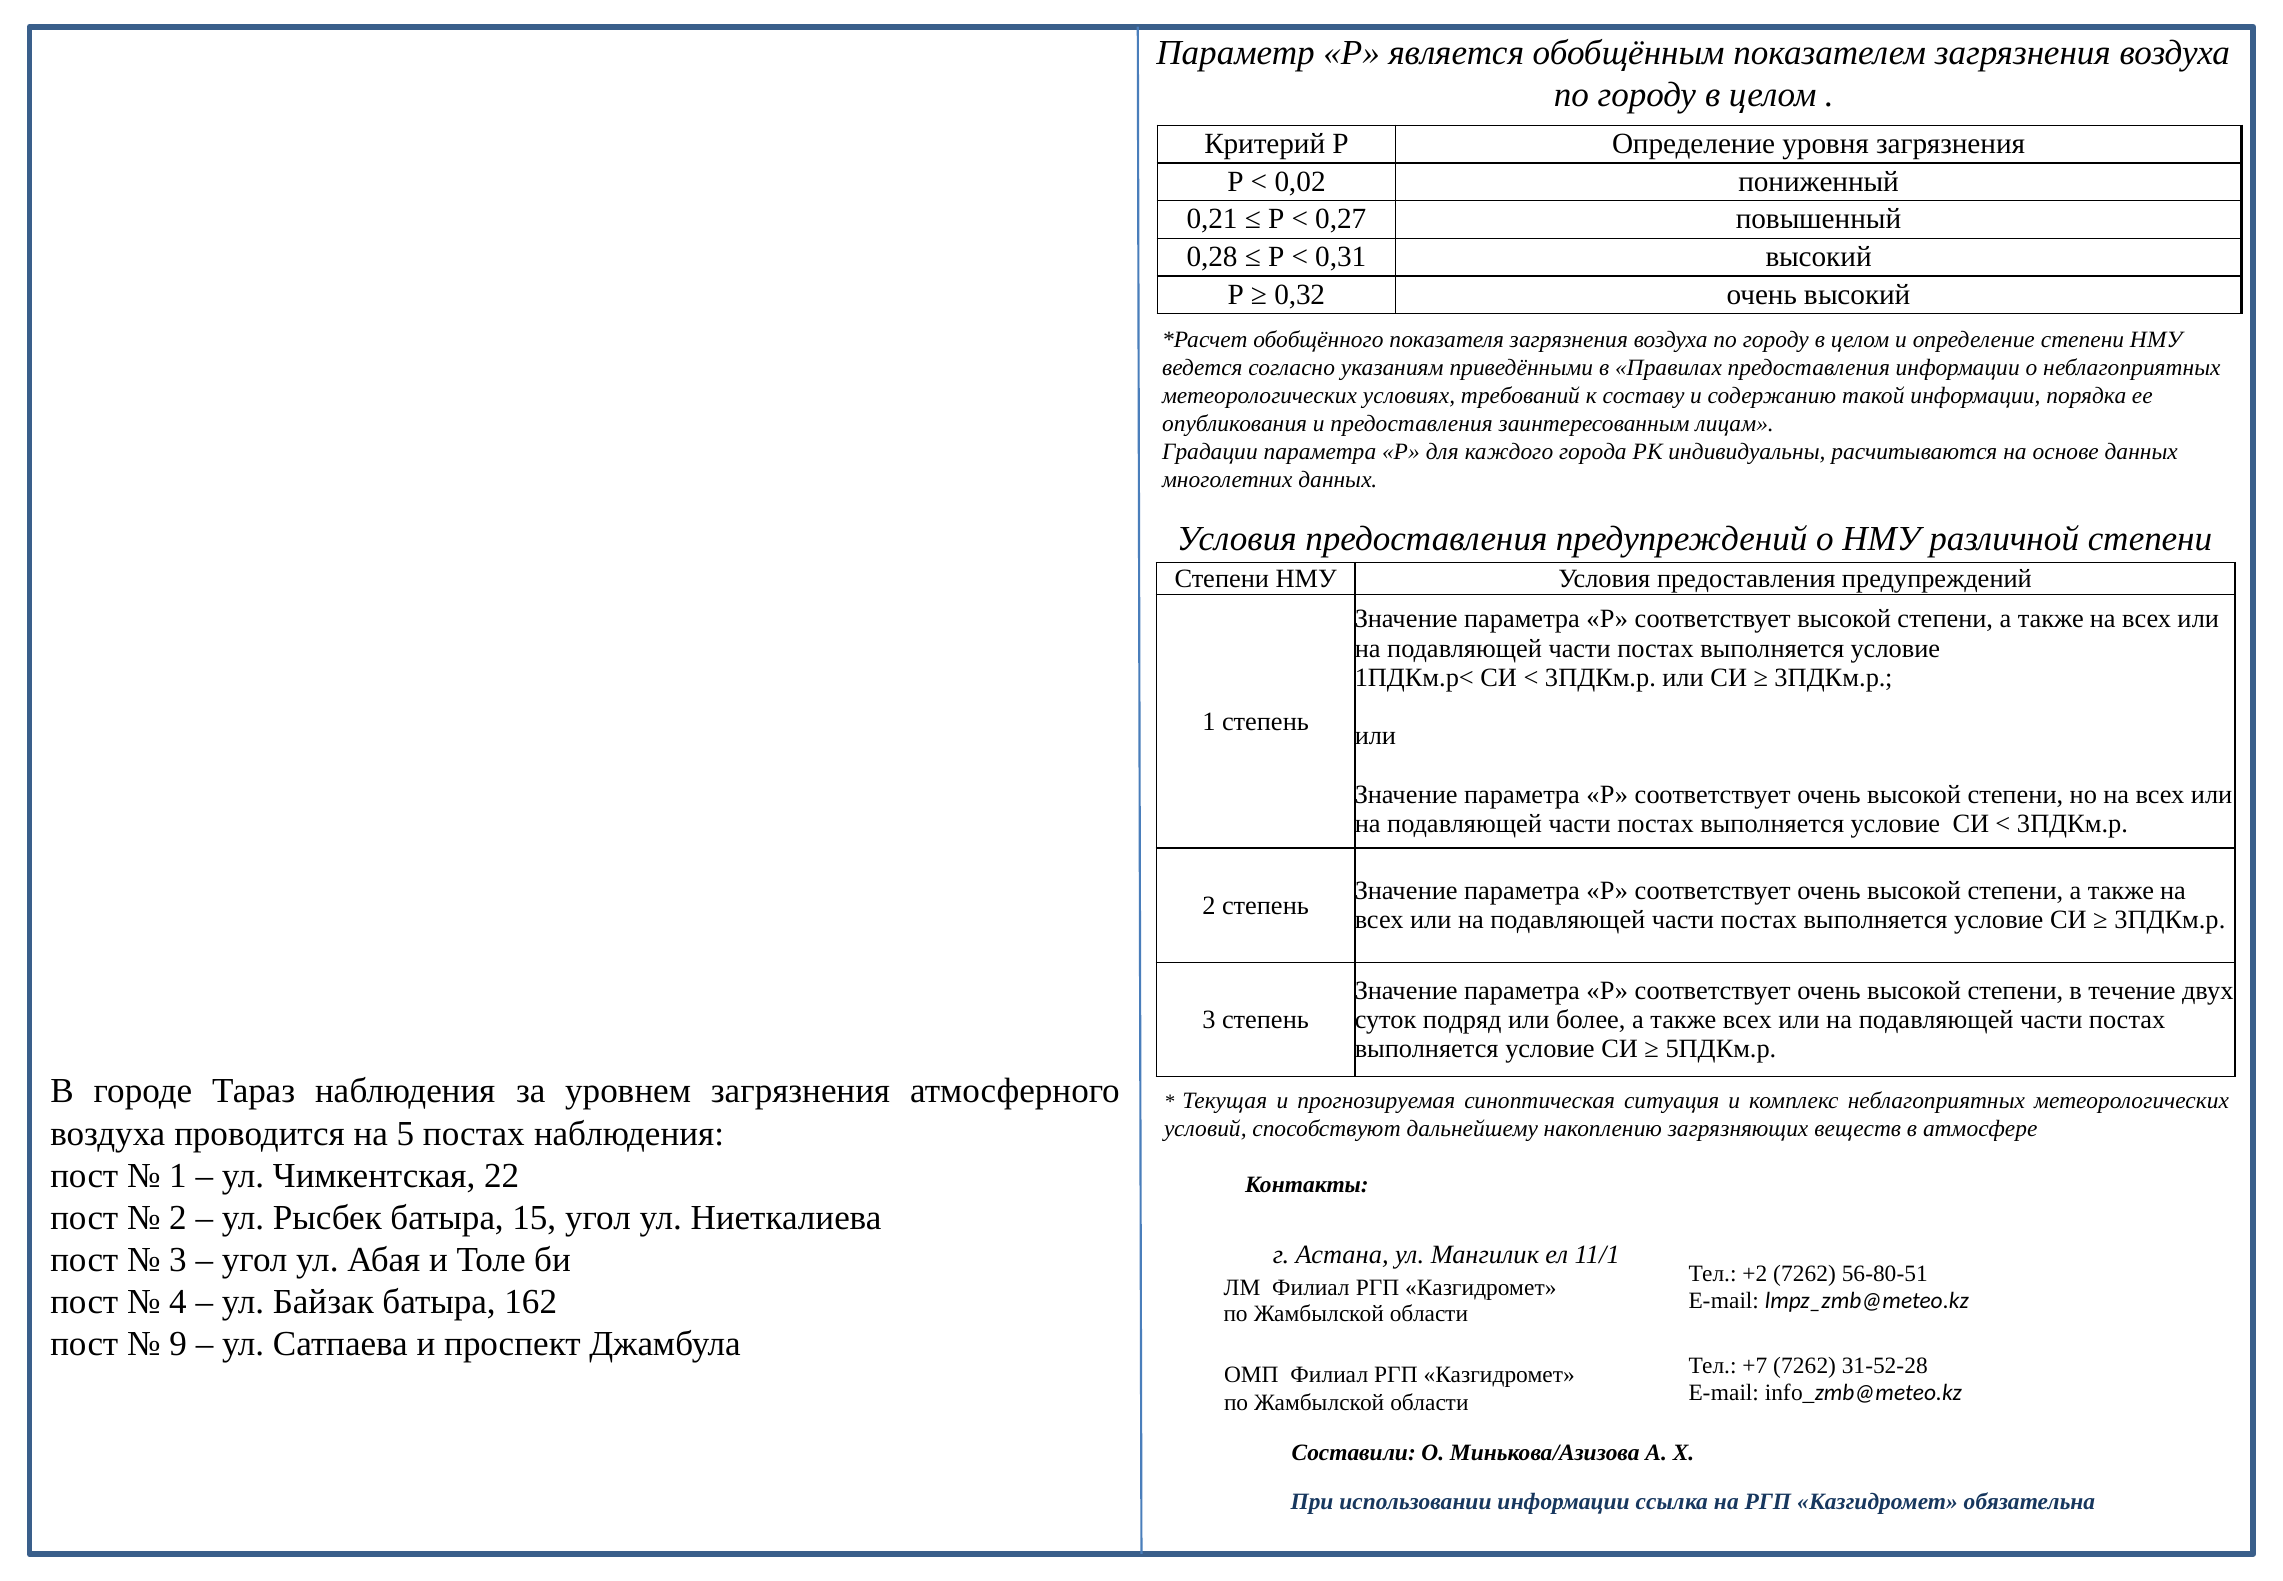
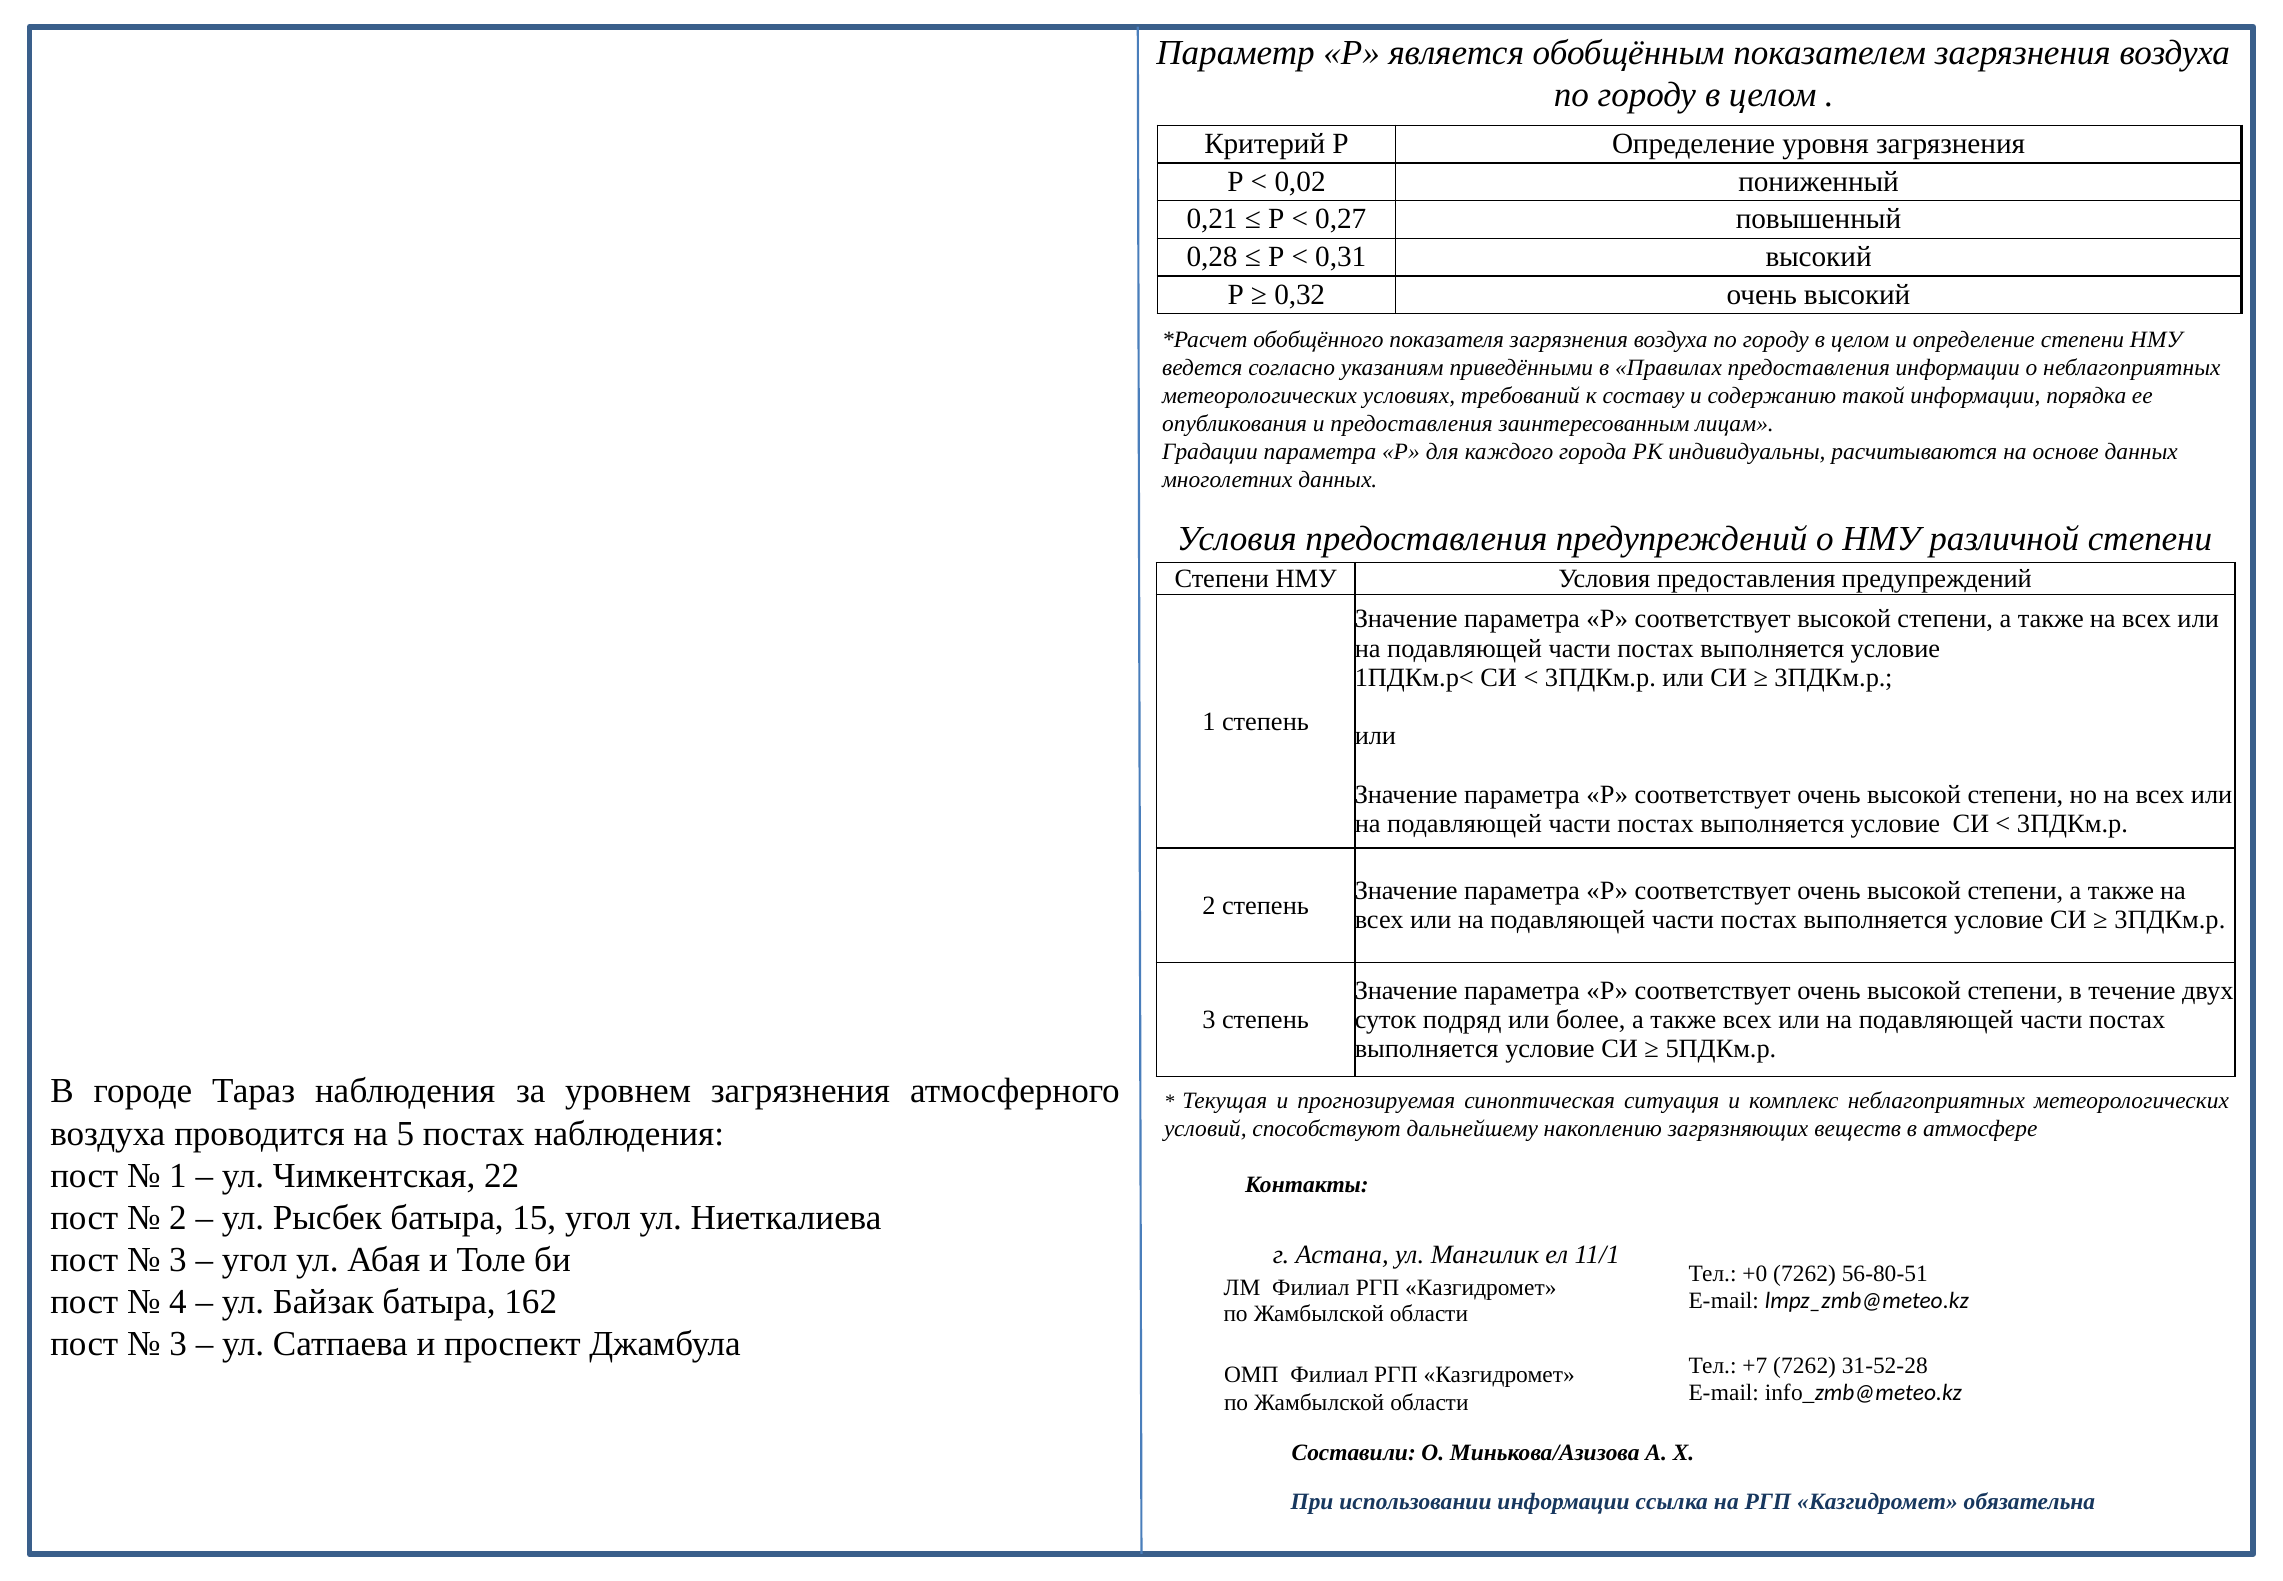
+2: +2 -> +0
9 at (178, 1344): 9 -> 3
